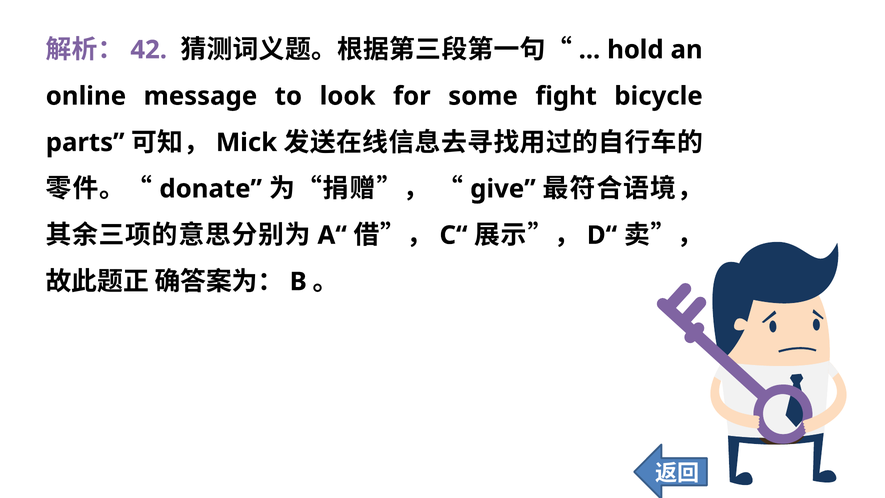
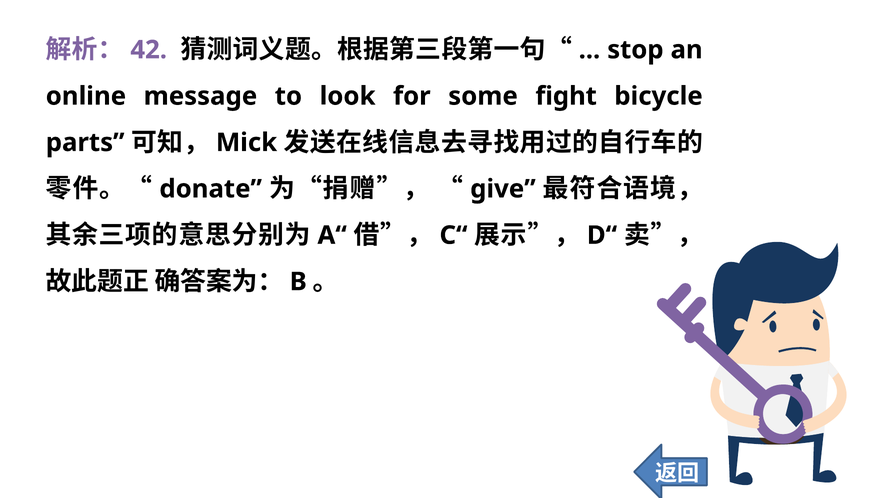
hold: hold -> stop
